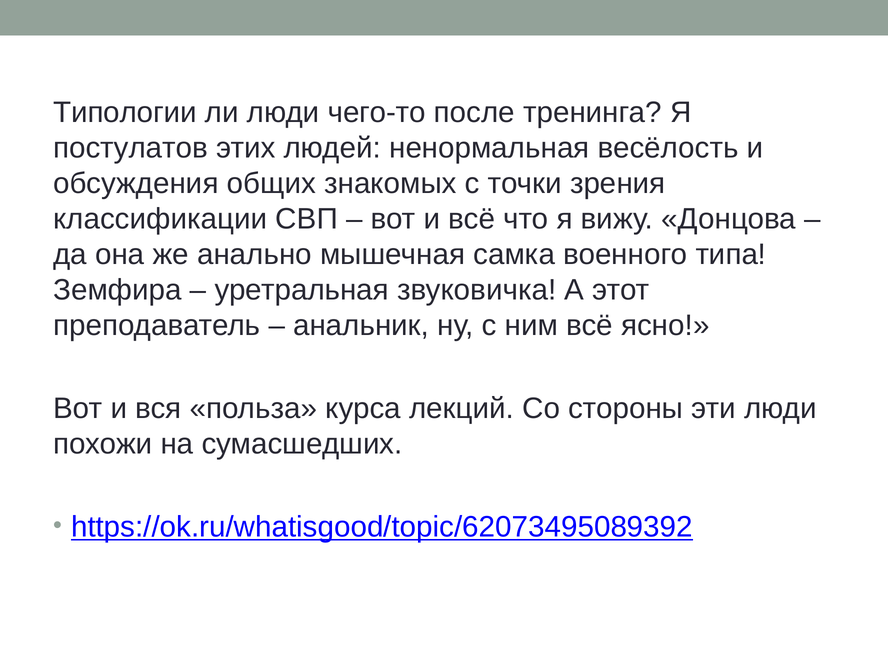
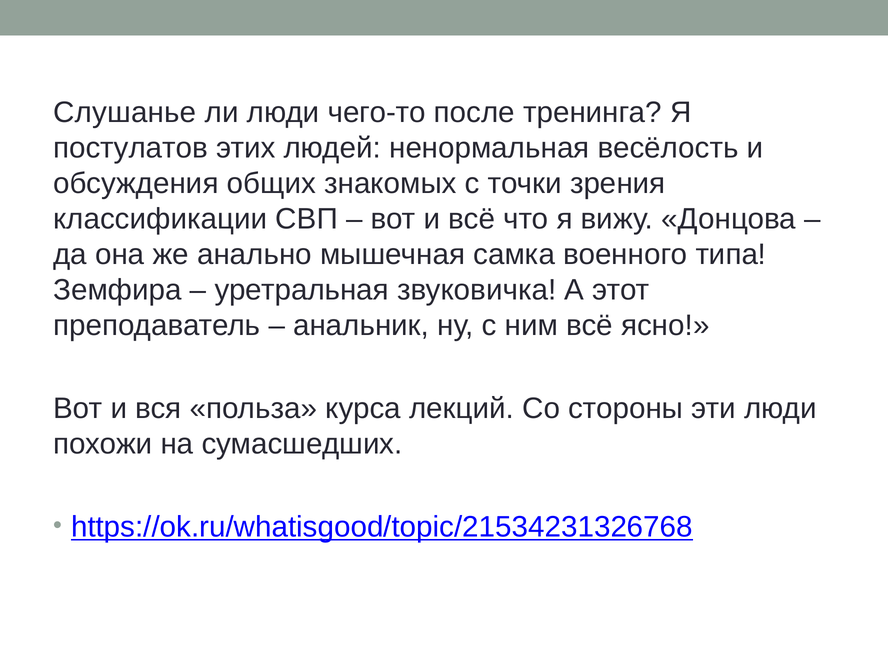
Типологии: Типологии -> Слушанье
https://ok.ru/whatisgood/topic/62073495089392: https://ok.ru/whatisgood/topic/62073495089392 -> https://ok.ru/whatisgood/topic/21534231326768
